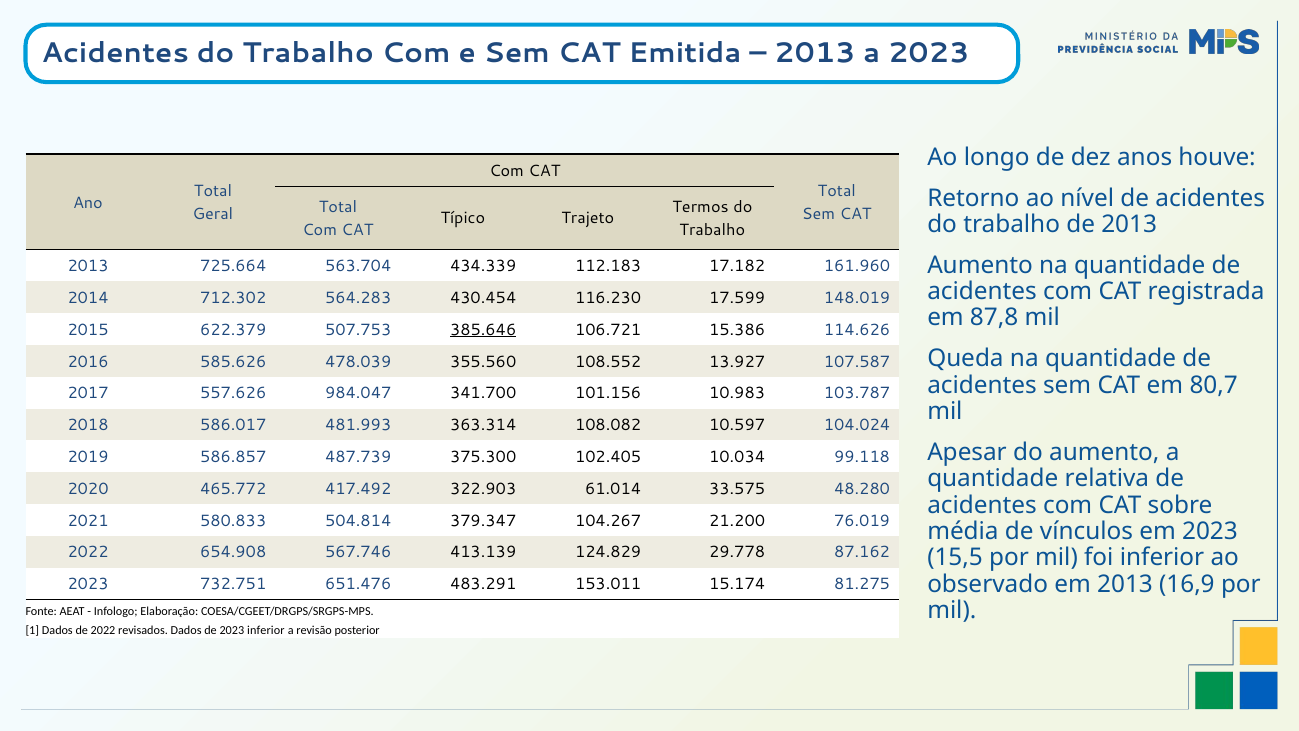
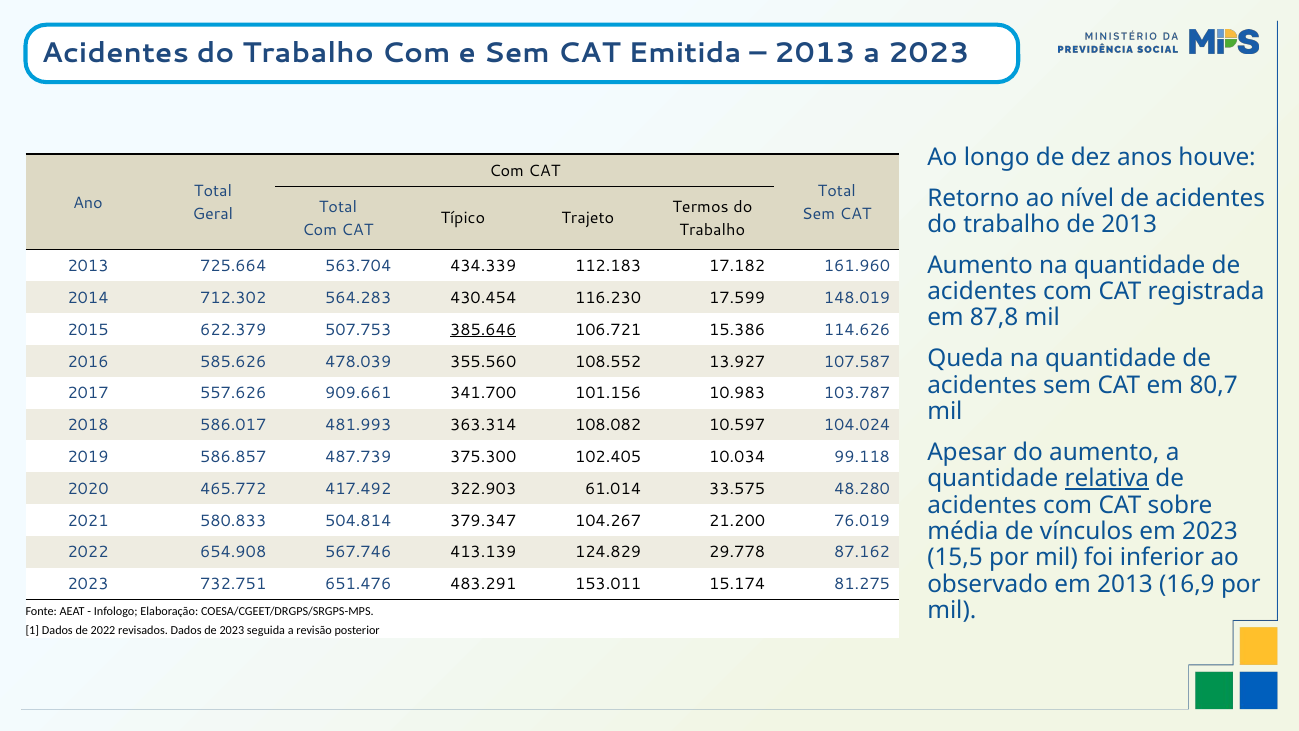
984.047: 984.047 -> 909.661
relativa underline: none -> present
2023 inferior: inferior -> seguida
